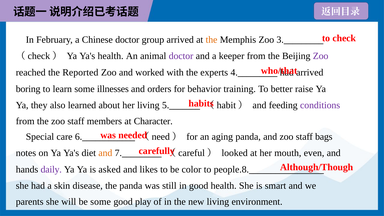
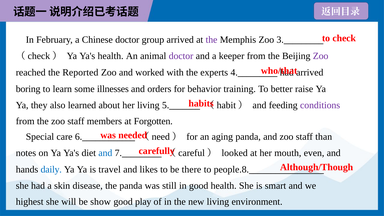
the at (212, 40) colour: orange -> purple
Character: Character -> Forgotten
bags: bags -> than
and at (105, 153) colour: orange -> blue
daily colour: purple -> blue
asked: asked -> travel
color: color -> there
parents: parents -> highest
be some: some -> show
